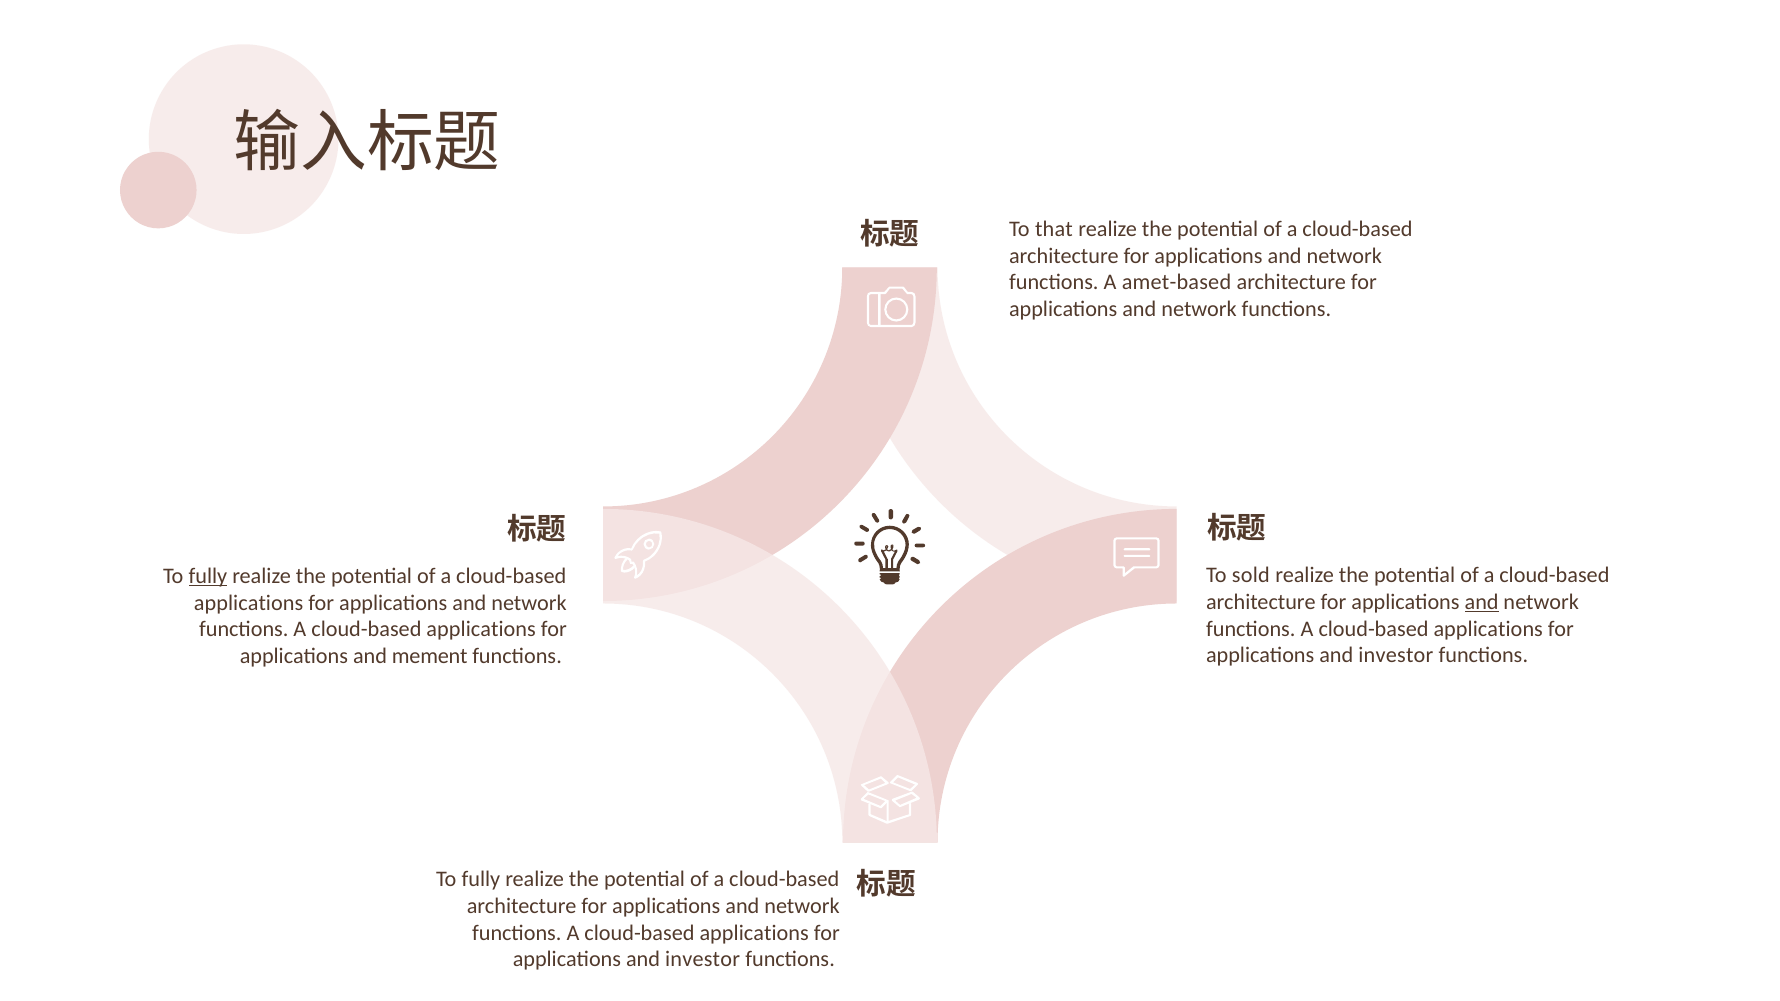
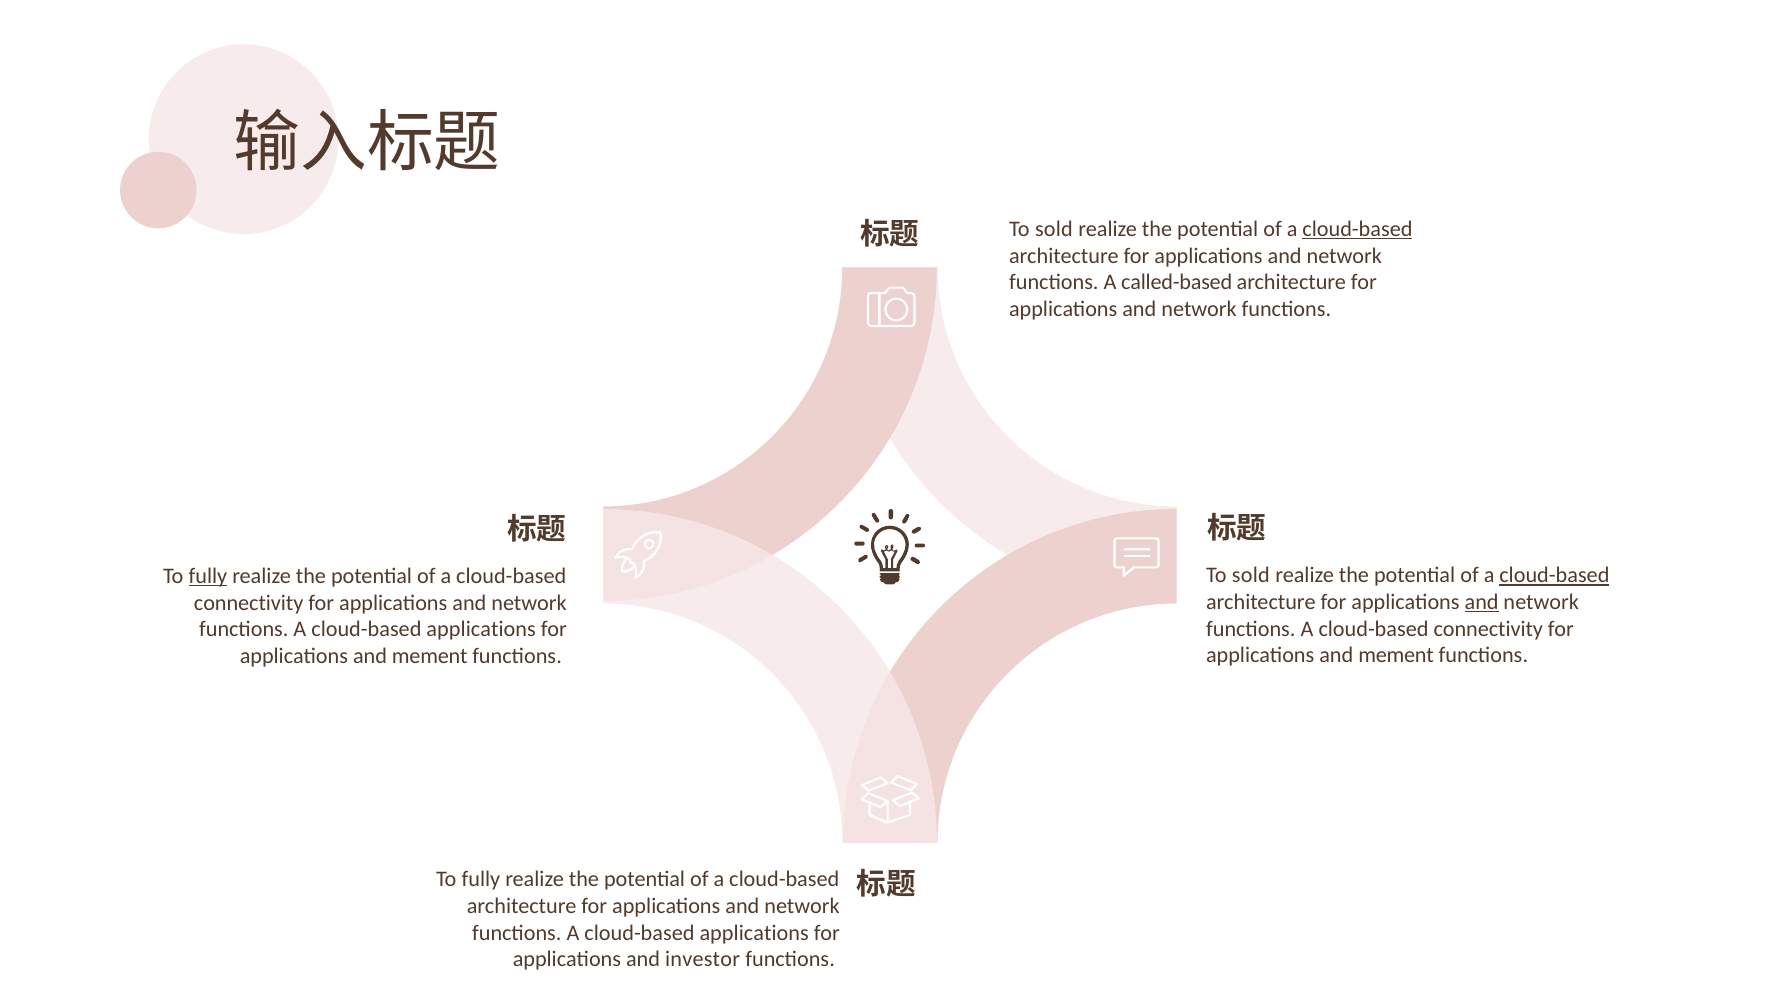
that at (1054, 229): that -> sold
cloud-based at (1357, 229) underline: none -> present
amet-based: amet-based -> called-based
cloud-based at (1554, 576) underline: none -> present
applications at (249, 603): applications -> connectivity
applications at (1488, 629): applications -> connectivity
investor at (1396, 656): investor -> mement
